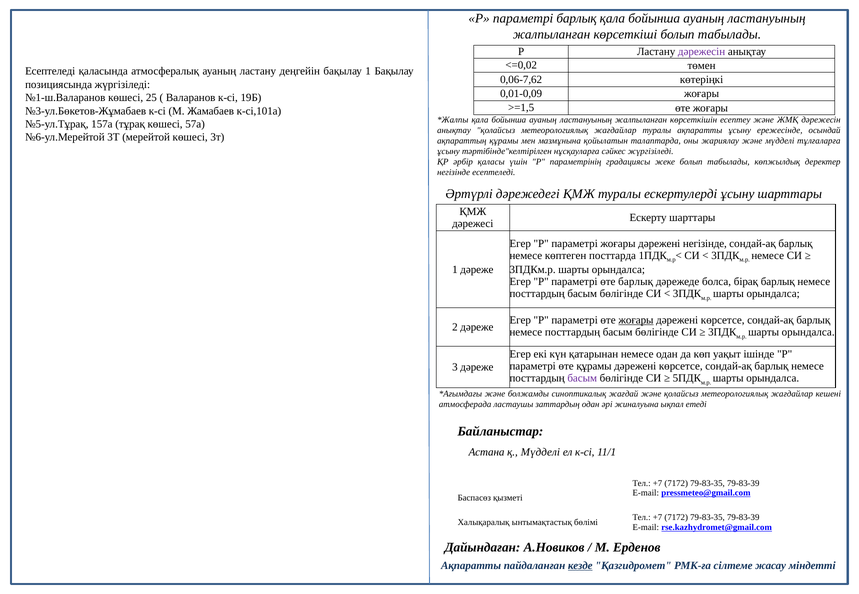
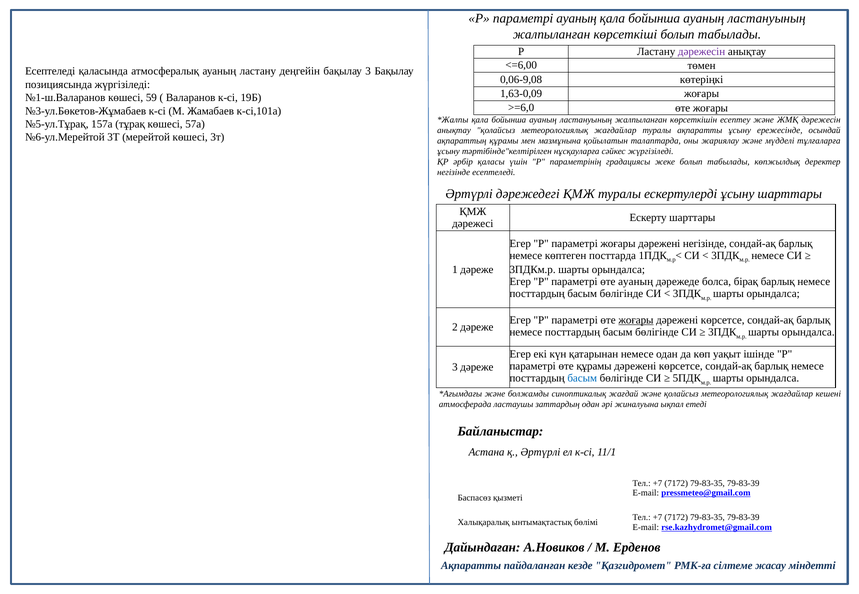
параметрі барлық: барлық -> ауаның
<=0,02: <=0,02 -> <=6,00
бақылау 1: 1 -> 3
0,06-7,62: 0,06-7,62 -> 0,06-9,08
0,01-0,09: 0,01-0,09 -> 1,63-0,09
25: 25 -> 59
>=1,5: >=1,5 -> >=6,0
өте барлық: барлық -> ауаның
басым at (582, 379) colour: purple -> blue
қ Мүдделі: Мүдделі -> Әртүрлі
кезде underline: present -> none
